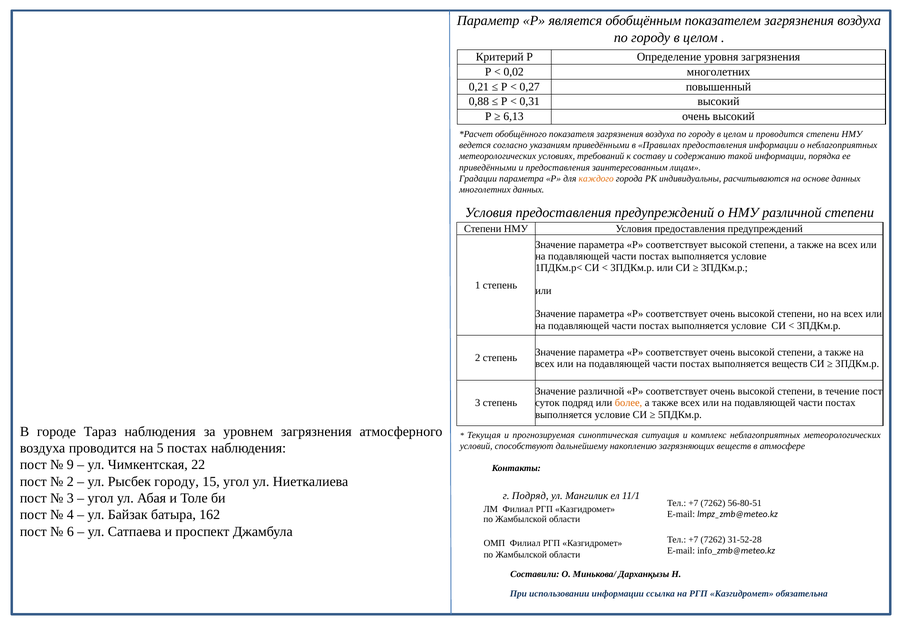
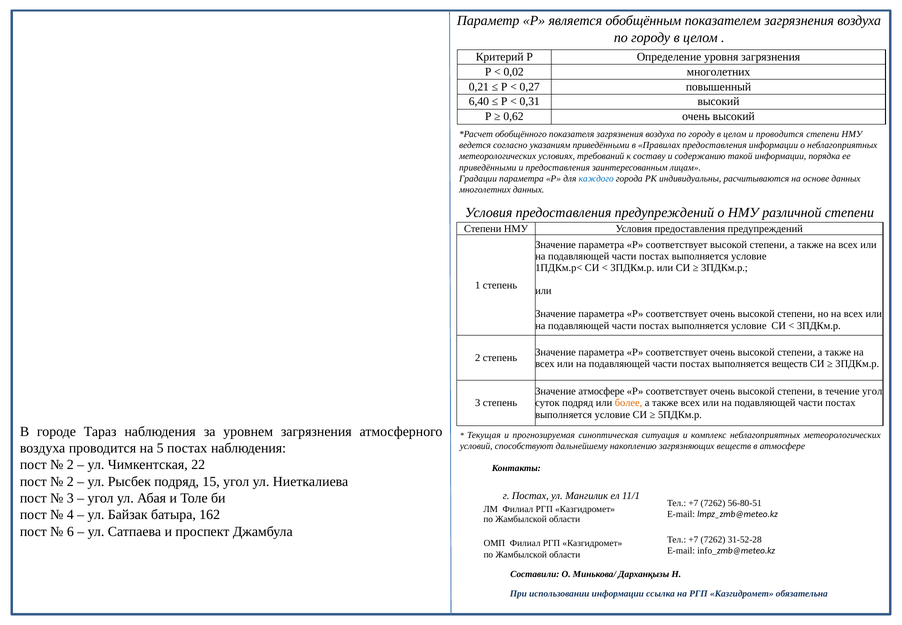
0,88: 0,88 -> 6,40
6,13: 6,13 -> 0,62
каждого colour: orange -> blue
Значение различной: различной -> атмосфере
течение пост: пост -> угол
9 at (70, 464): 9 -> 2
Рысбек городу: городу -> подряд
г Подряд: Подряд -> Постах
